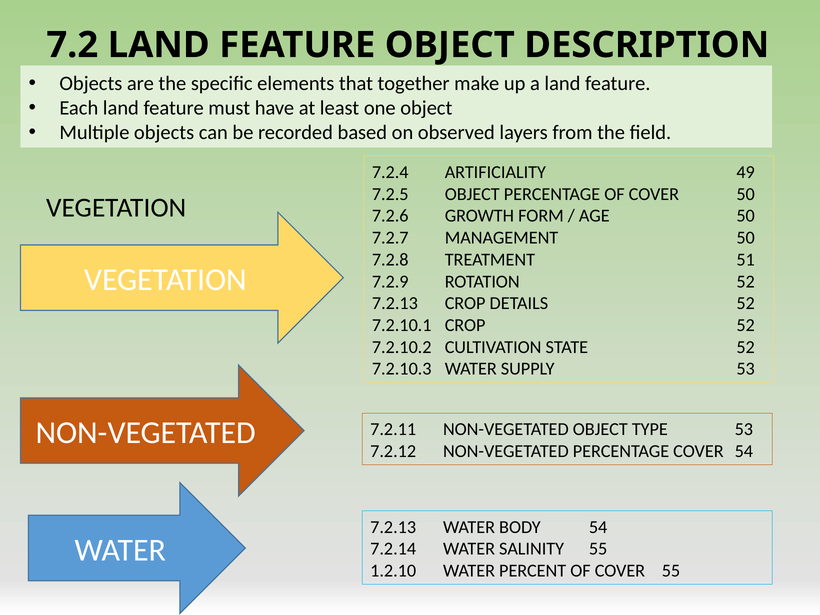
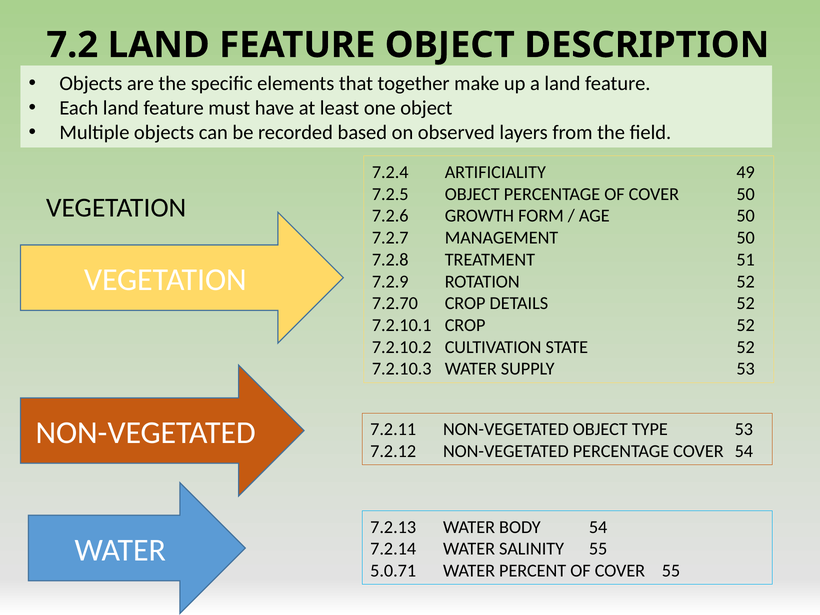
7.2.13 at (395, 303): 7.2.13 -> 7.2.70
1.2.10: 1.2.10 -> 5.0.71
